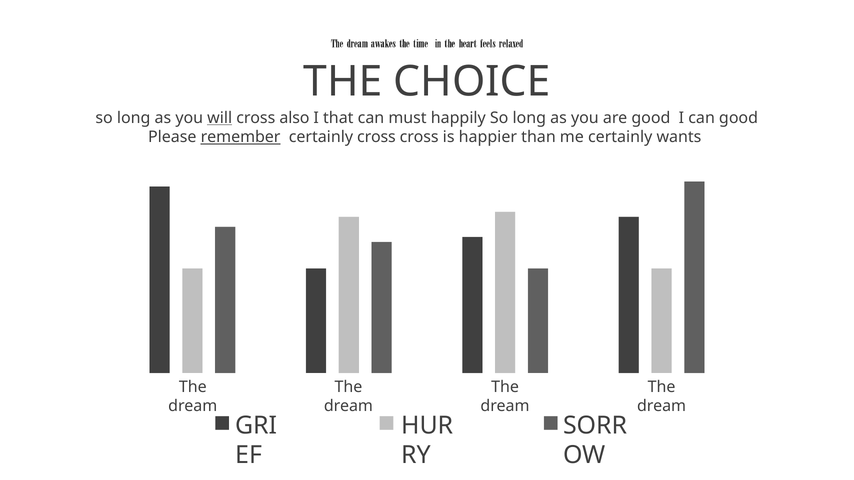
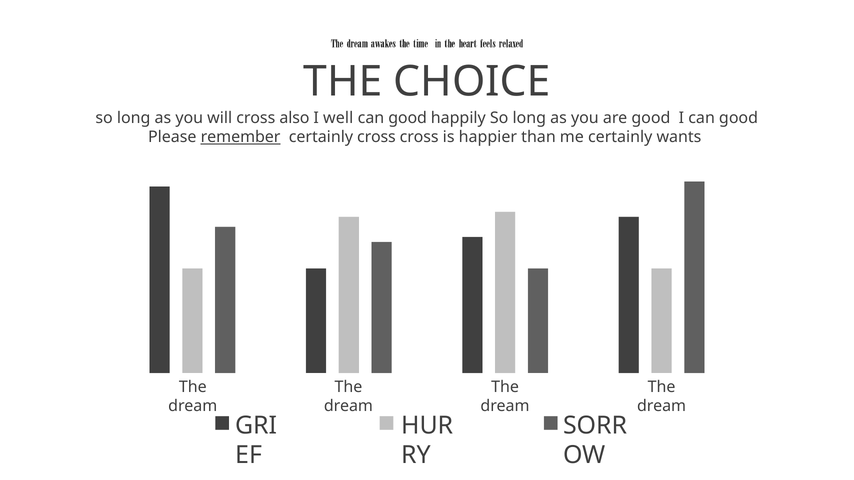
will underline: present -> none
that: that -> well
must at (408, 118): must -> good
